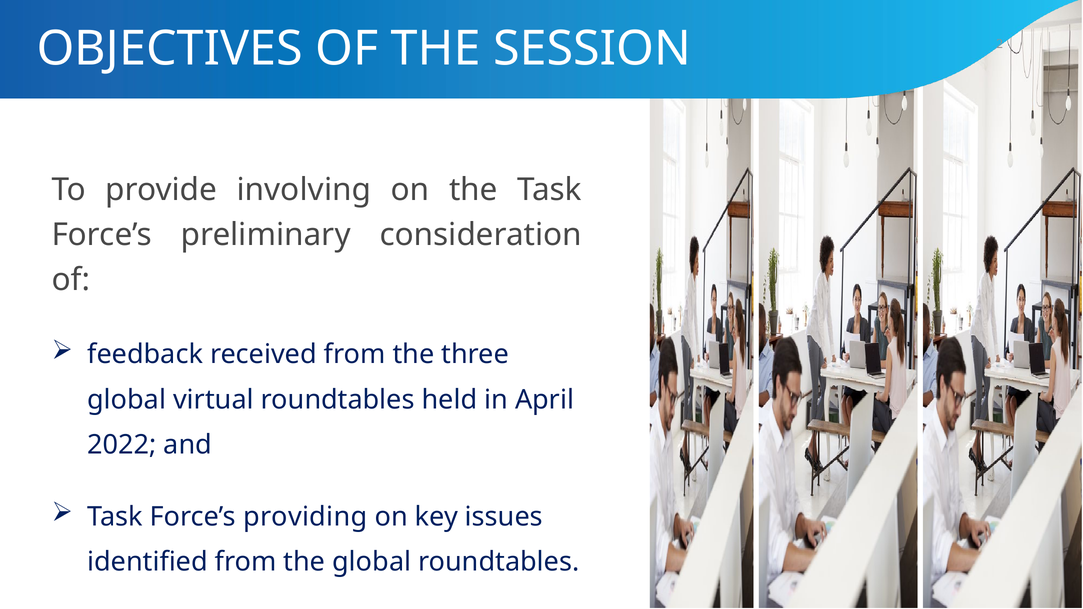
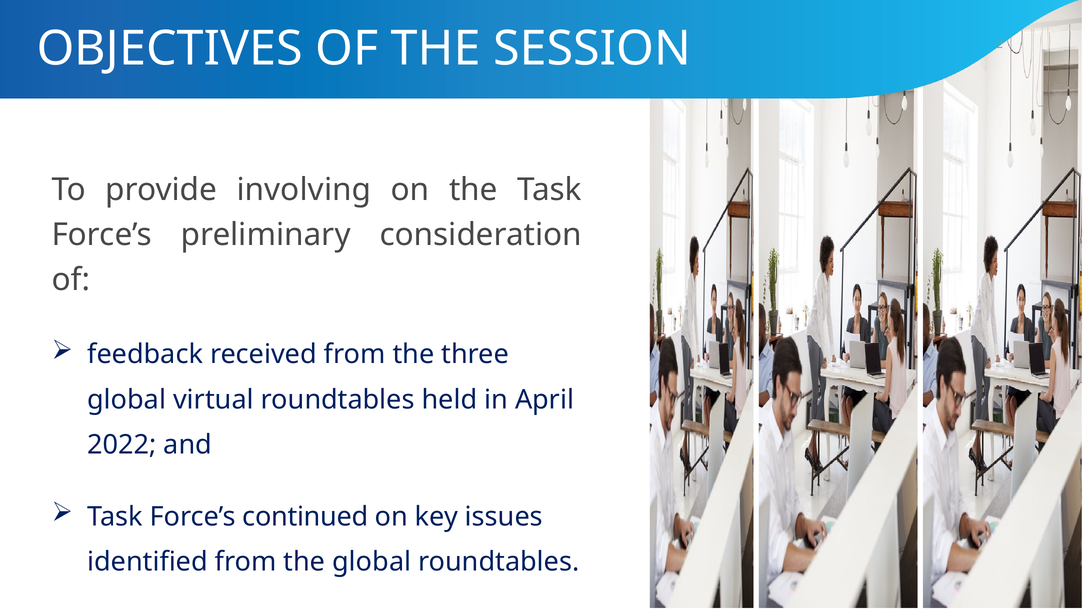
providing: providing -> continued
